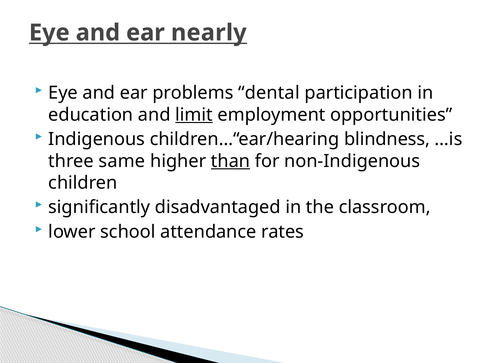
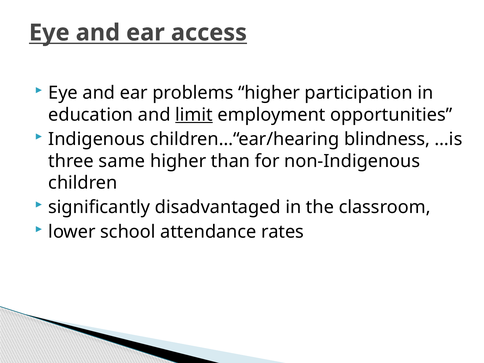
nearly: nearly -> access
problems dental: dental -> higher
than underline: present -> none
